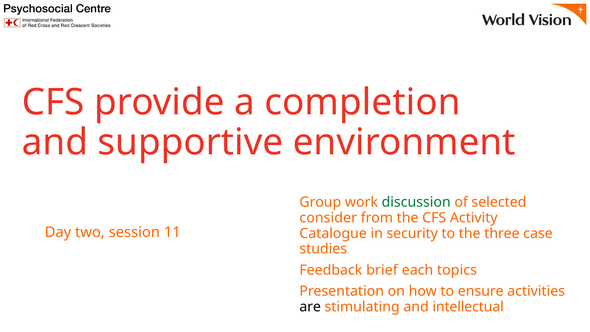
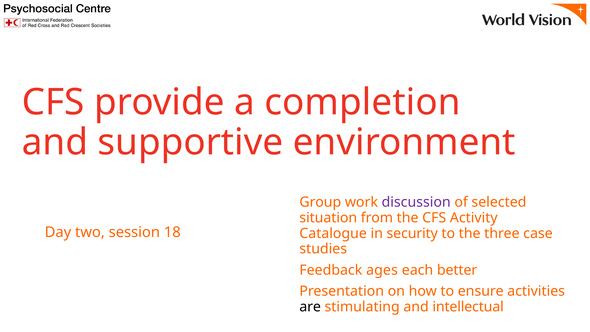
discussion colour: green -> purple
consider: consider -> situation
11: 11 -> 18
brief: brief -> ages
topics: topics -> better
